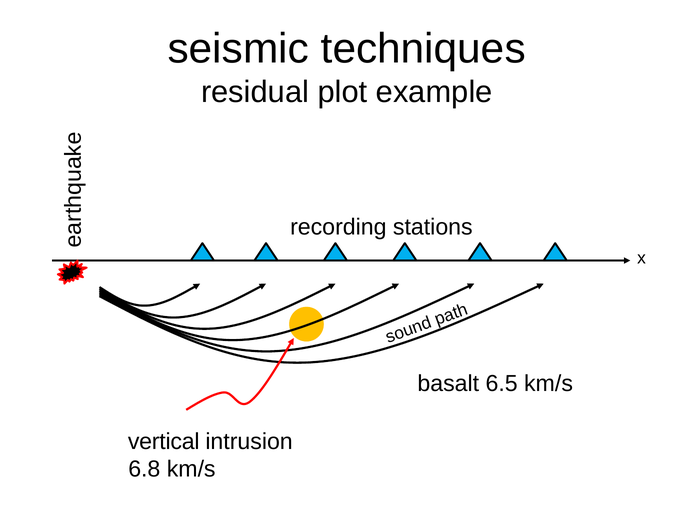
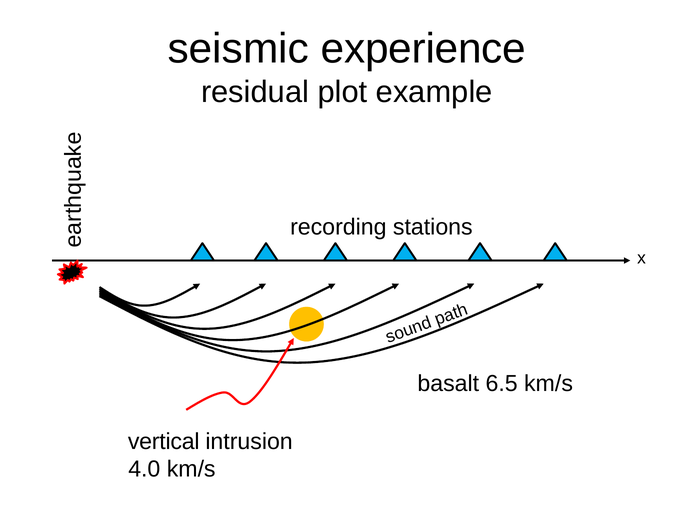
techniques: techniques -> experience
6.8: 6.8 -> 4.0
